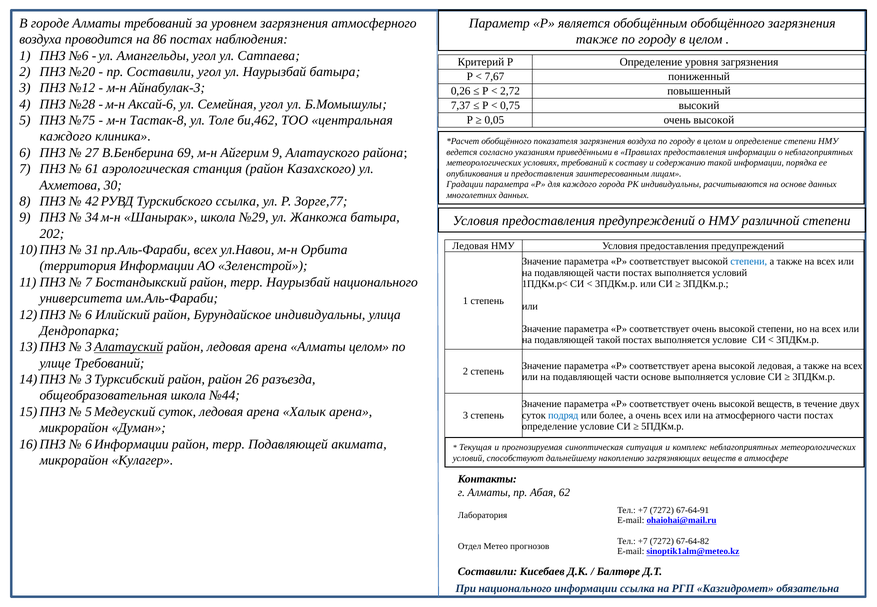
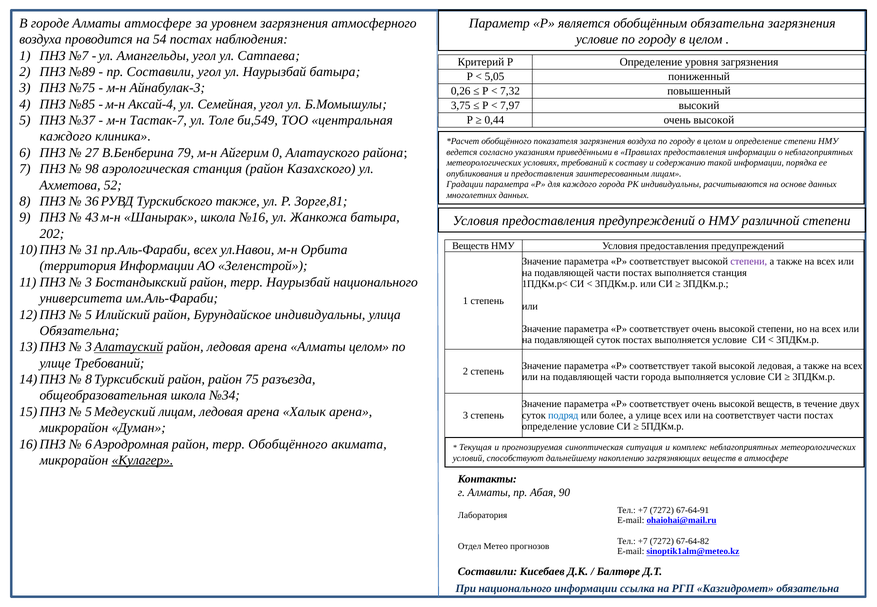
Алматы требований: требований -> атмосфере
обобщённым обобщённого: обобщённого -> обязательна
86: 86 -> 54
также at (597, 39): также -> условие
№6: №6 -> №7
№20: №20 -> №89
7,67: 7,67 -> 5,05
№12: №12 -> №75
2,72: 2,72 -> 7,32
№28: №28 -> №85
Аксай-6: Аксай-6 -> Аксай-4
7,37: 7,37 -> 3,75
0,75: 0,75 -> 7,97
№75: №75 -> №37
Тастак-8: Тастак-8 -> Тастак-7
би,462: би,462 -> би,549
0,05: 0,05 -> 0,44
69: 69 -> 79
Айгерим 9: 9 -> 0
61: 61 -> 98
30: 30 -> 52
42: 42 -> 36
Турскибского ссылка: ссылка -> также
Зорге,77: Зорге,77 -> Зорге,81
34: 34 -> 43
№29: №29 -> №16
Ледовая at (470, 246): Ледовая -> Веществ
степени at (749, 262) colour: blue -> purple
выполняется условий: условий -> станция
7 at (89, 282): 7 -> 3
6 at (89, 315): 6 -> 5
Дендропарка at (79, 331): Дендропарка -> Обязательна
подавляющей такой: такой -> суток
соответствует арена: арена -> такой
части основе: основе -> города
3 at (89, 379): 3 -> 8
26: 26 -> 75
№44: №44 -> №34
Медеуский суток: суток -> лицам
а очень: очень -> улице
на атмосферного: атмосферного -> соответствует
6 Информации: Информации -> Аэродромная
терр Подавляющей: Подавляющей -> Обобщённого
Кулагер underline: none -> present
62: 62 -> 90
